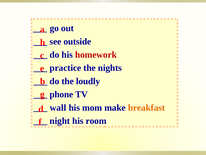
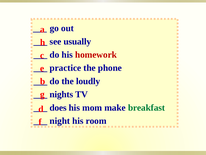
outside: outside -> usually
nights: nights -> phone
phone: phone -> nights
wall: wall -> does
breakfast colour: orange -> green
